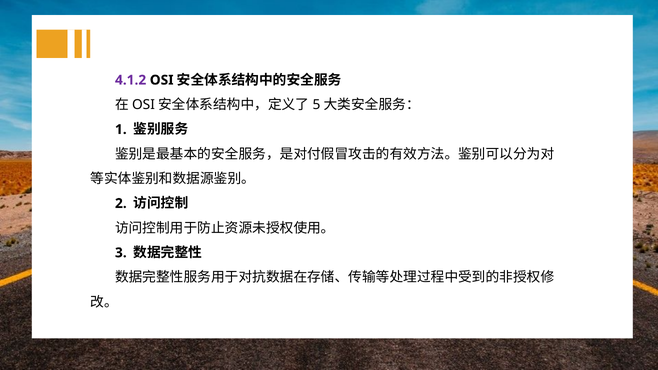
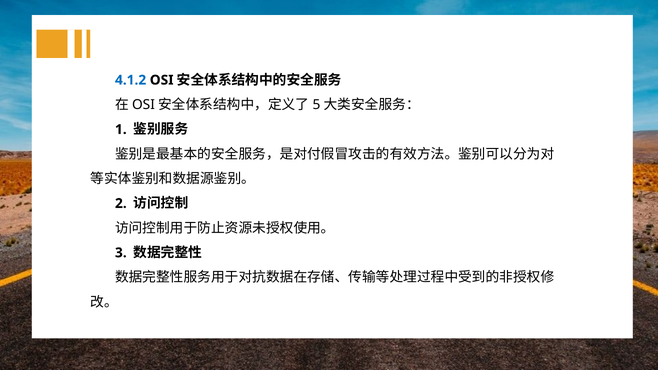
4.1.2 colour: purple -> blue
